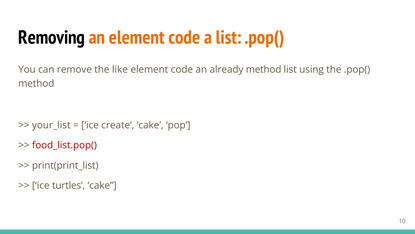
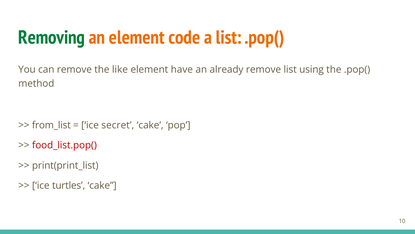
Removing colour: black -> green
code at (182, 69): code -> have
already method: method -> remove
your_list: your_list -> from_list
create: create -> secret
